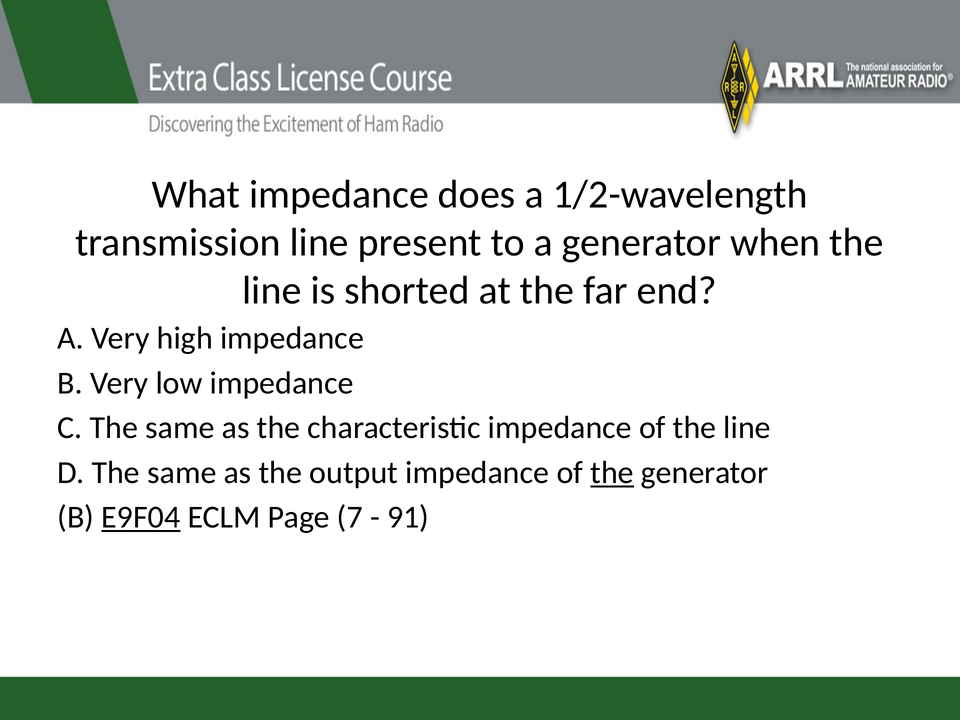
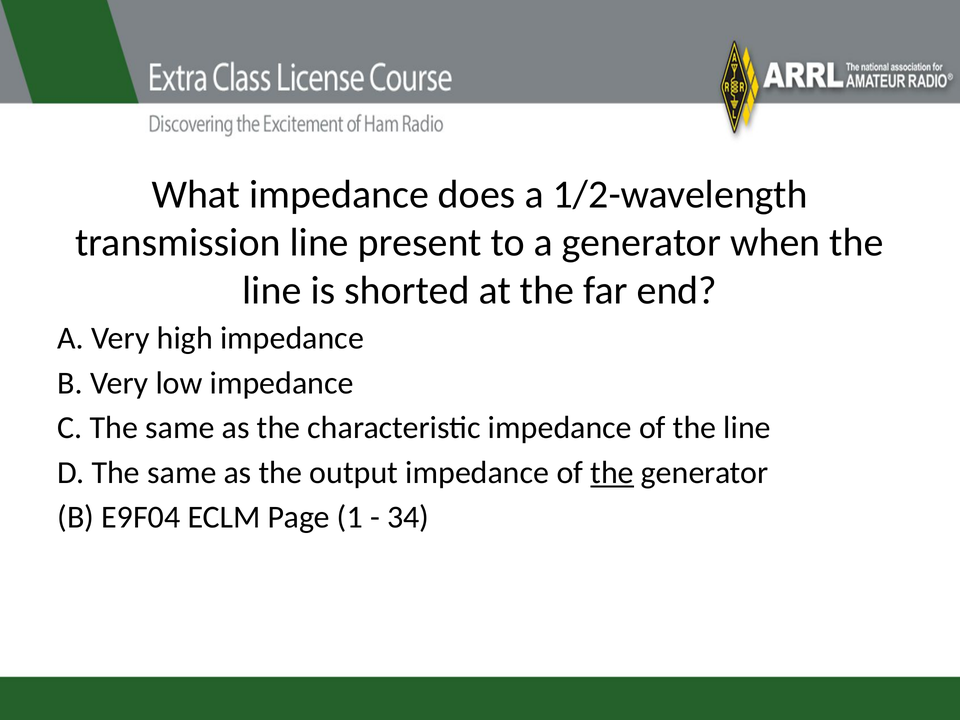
E9F04 underline: present -> none
7: 7 -> 1
91: 91 -> 34
